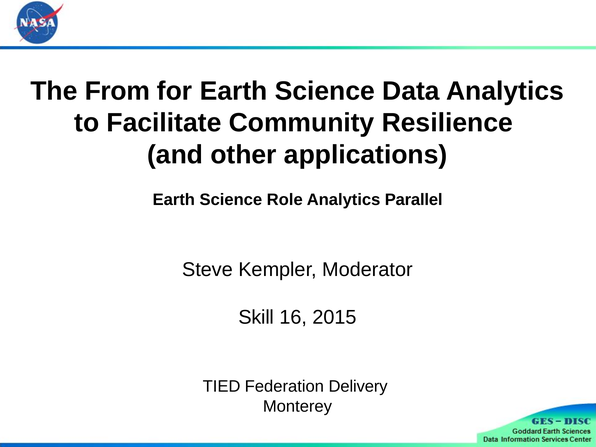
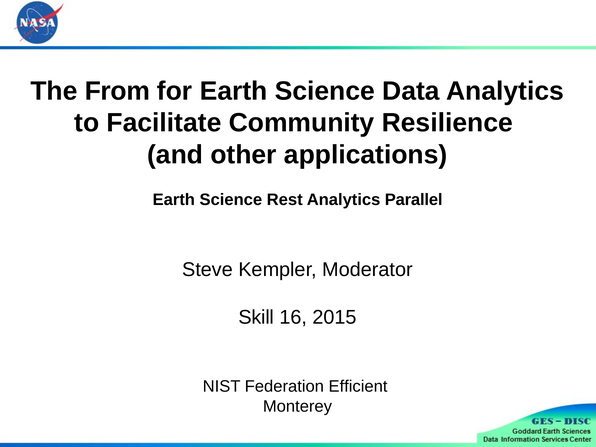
Role: Role -> Rest
TIED: TIED -> NIST
Delivery: Delivery -> Efficient
